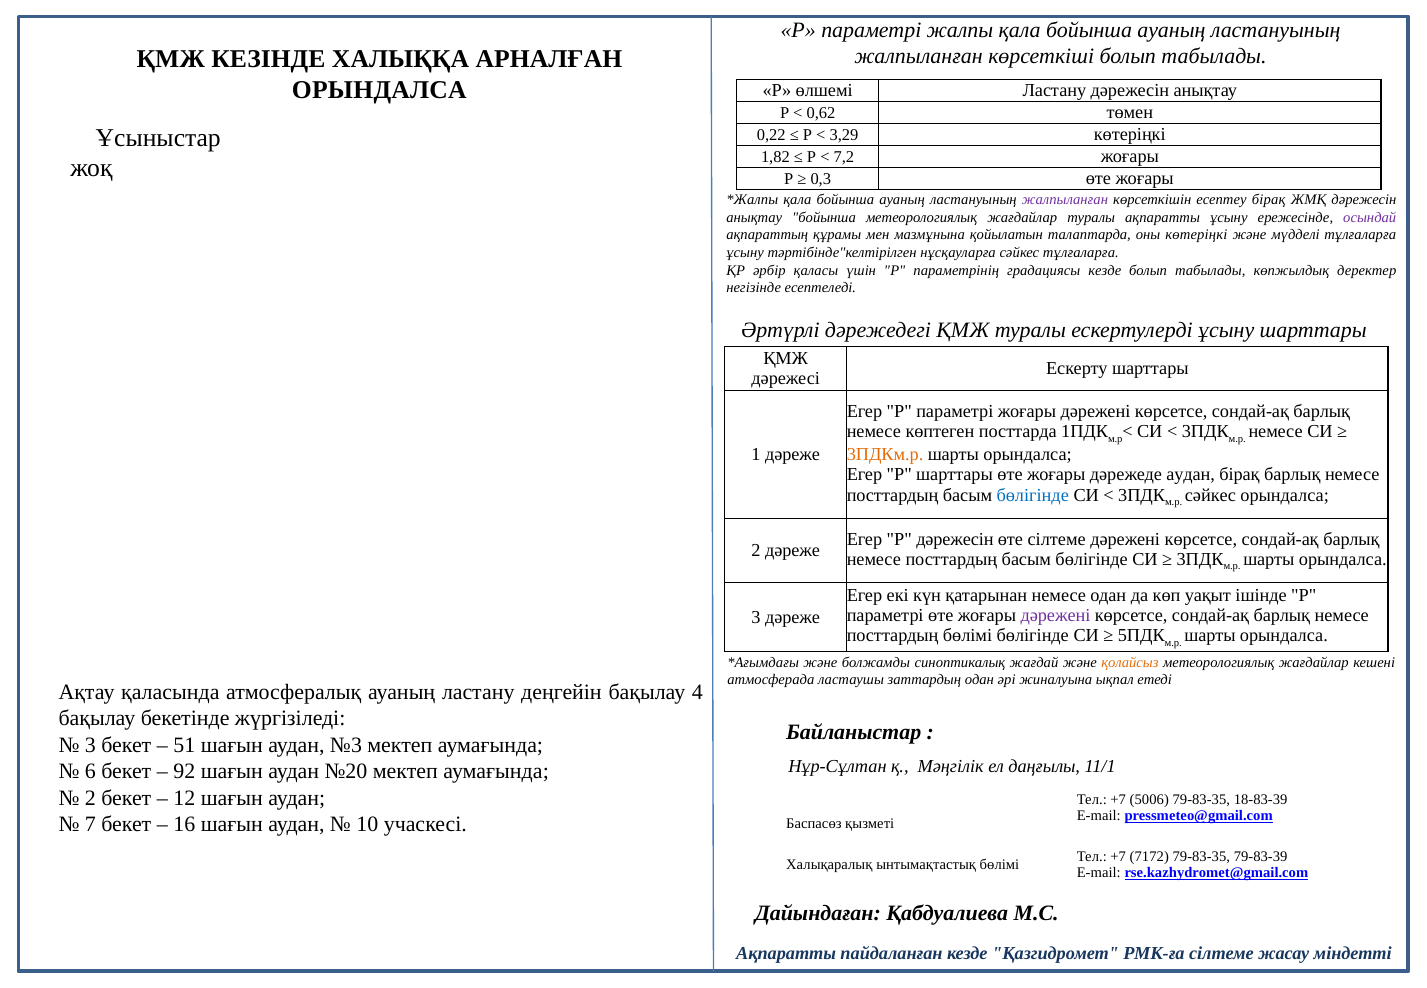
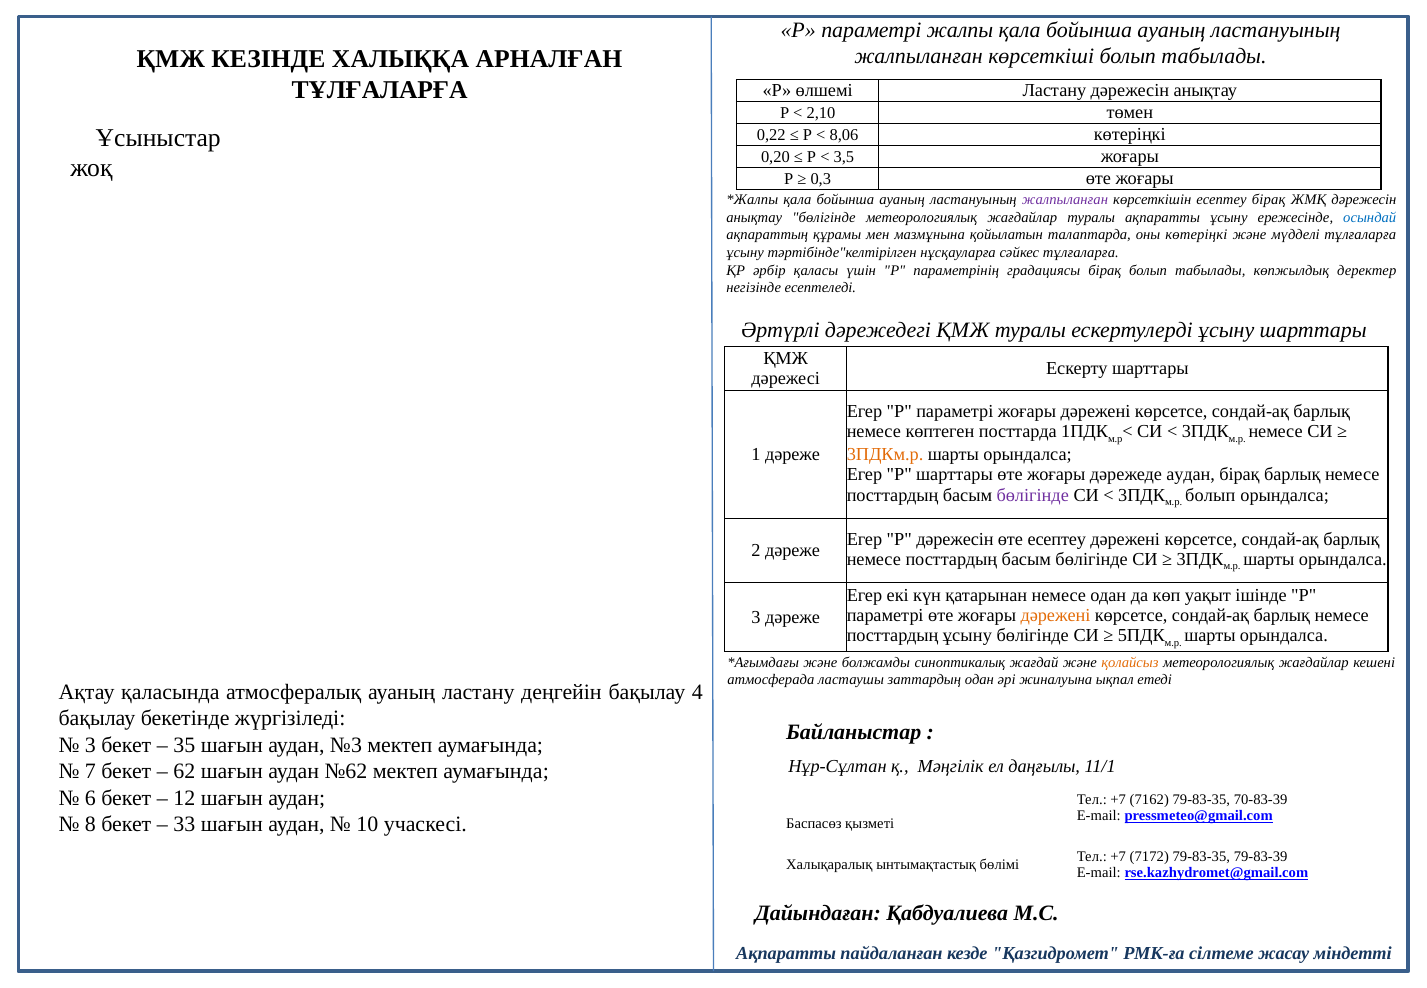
ОРЫНДАЛСА at (379, 90): ОРЫНДАЛСА -> ТҰЛҒАЛАРҒА
0,62: 0,62 -> 2,10
3,29: 3,29 -> 8,06
1,82: 1,82 -> 0,20
7,2: 7,2 -> 3,5
анықтау бойынша: бойынша -> бөлігінде
осындай colour: purple -> blue
градациясы кезде: кезде -> бірақ
бөлігінде at (1033, 495) colour: blue -> purple
сәйкес at (1210, 495): сәйкес -> болып
өте сілтеме: сілтеме -> есептеу
дәрежені at (1055, 616) colour: purple -> orange
посттардың бөлімі: бөлімі -> ұсыну
51: 51 -> 35
6: 6 -> 7
92: 92 -> 62
№20: №20 -> №62
2 at (90, 798): 2 -> 6
5006: 5006 -> 7162
18-83-39: 18-83-39 -> 70-83-39
7: 7 -> 8
16: 16 -> 33
